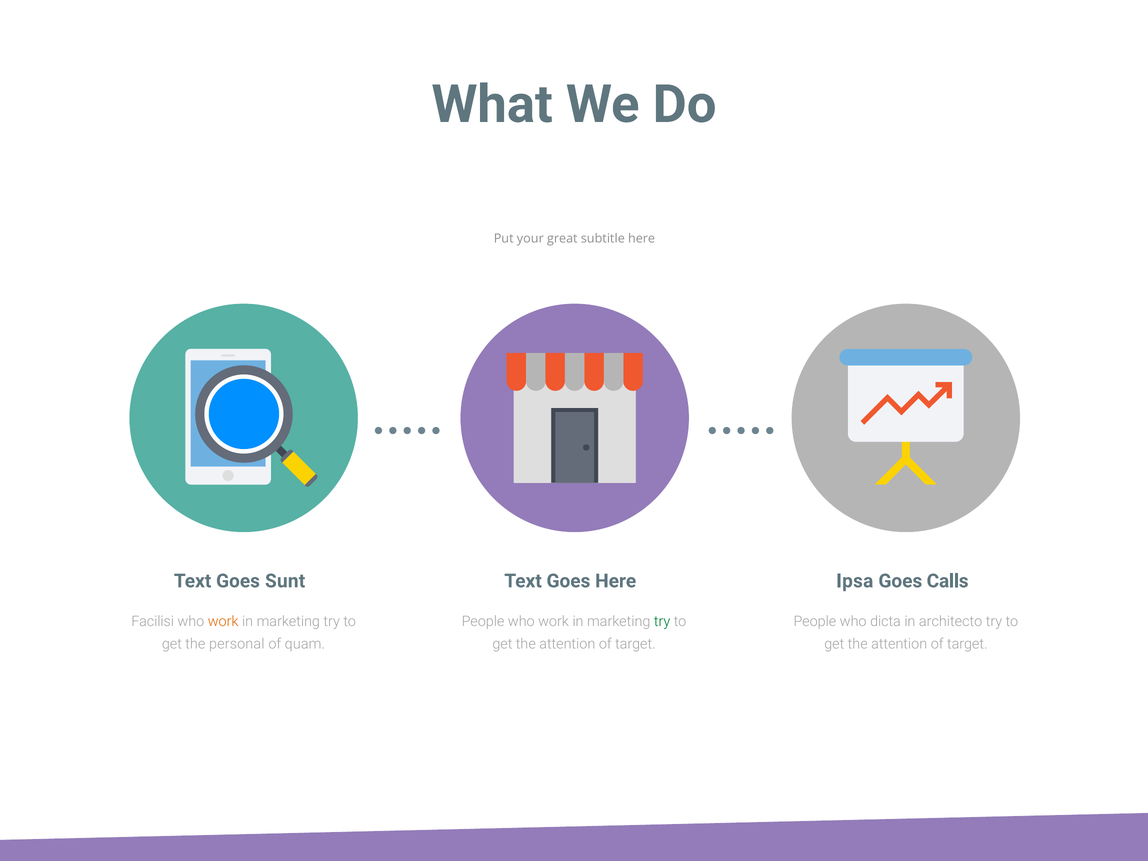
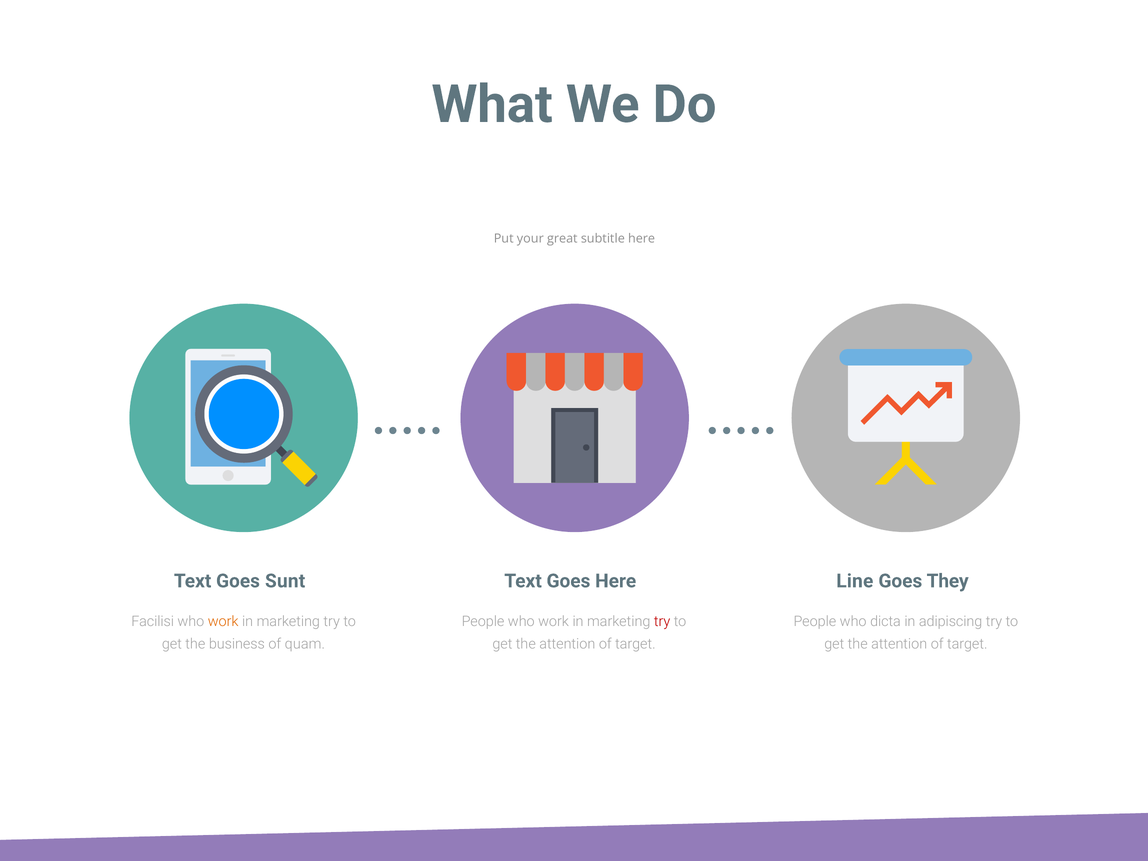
Ipsa: Ipsa -> Line
Calls: Calls -> They
try at (662, 621) colour: green -> red
architecto: architecto -> adipiscing
personal: personal -> business
